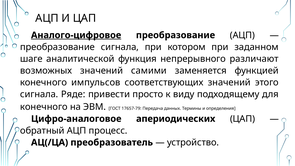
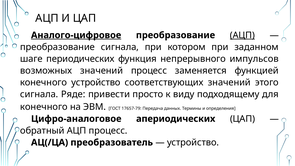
АЦП at (242, 35) underline: none -> present
аналитической: аналитической -> периодических
различают: различают -> импульсов
значений самими: самими -> процесс
конечного импульсов: импульсов -> устройство
